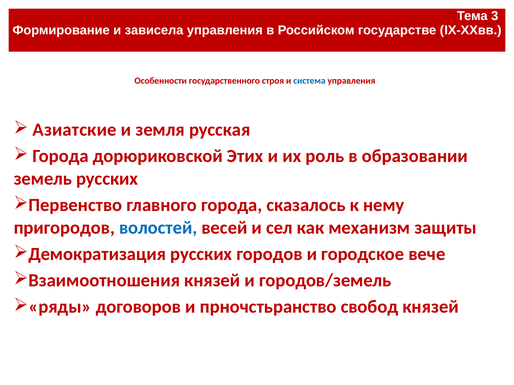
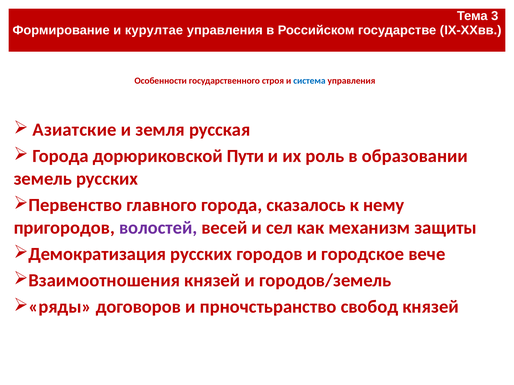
зависела: зависела -> курултае
Этих: Этих -> Пути
волостей colour: blue -> purple
